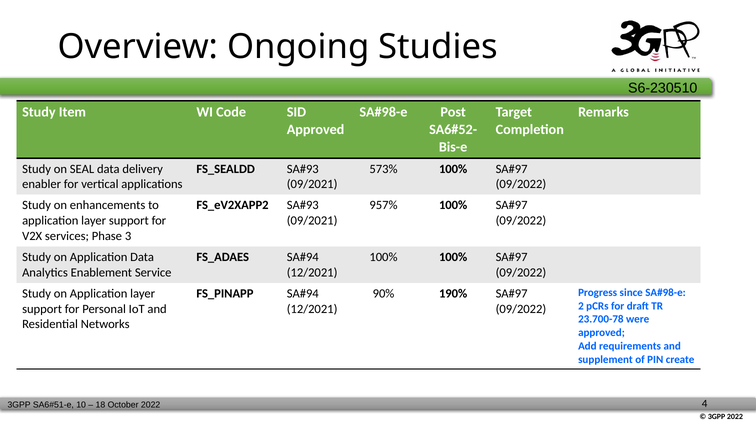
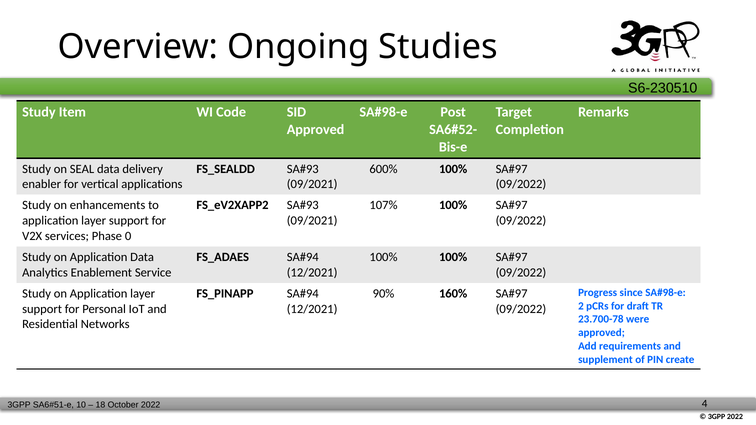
573%: 573% -> 600%
957%: 957% -> 107%
3: 3 -> 0
190%: 190% -> 160%
